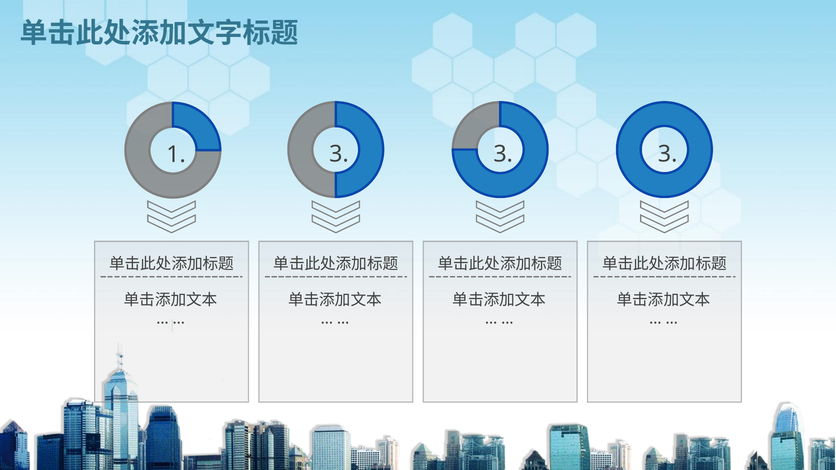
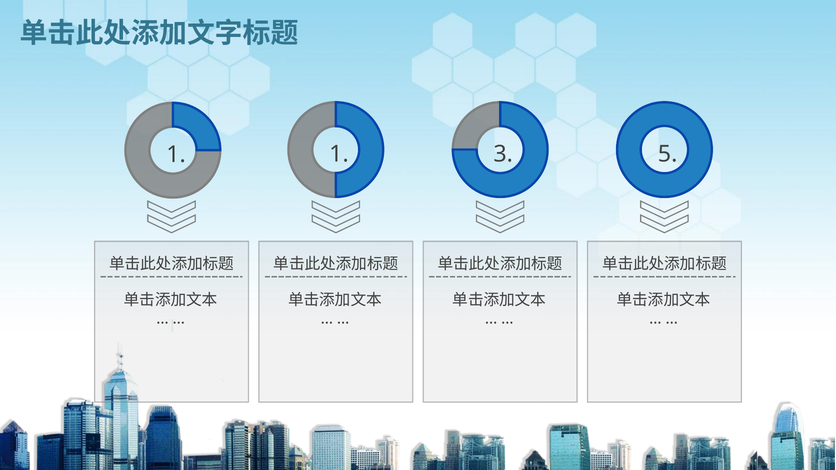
1 3: 3 -> 1
3 at (668, 154): 3 -> 5
